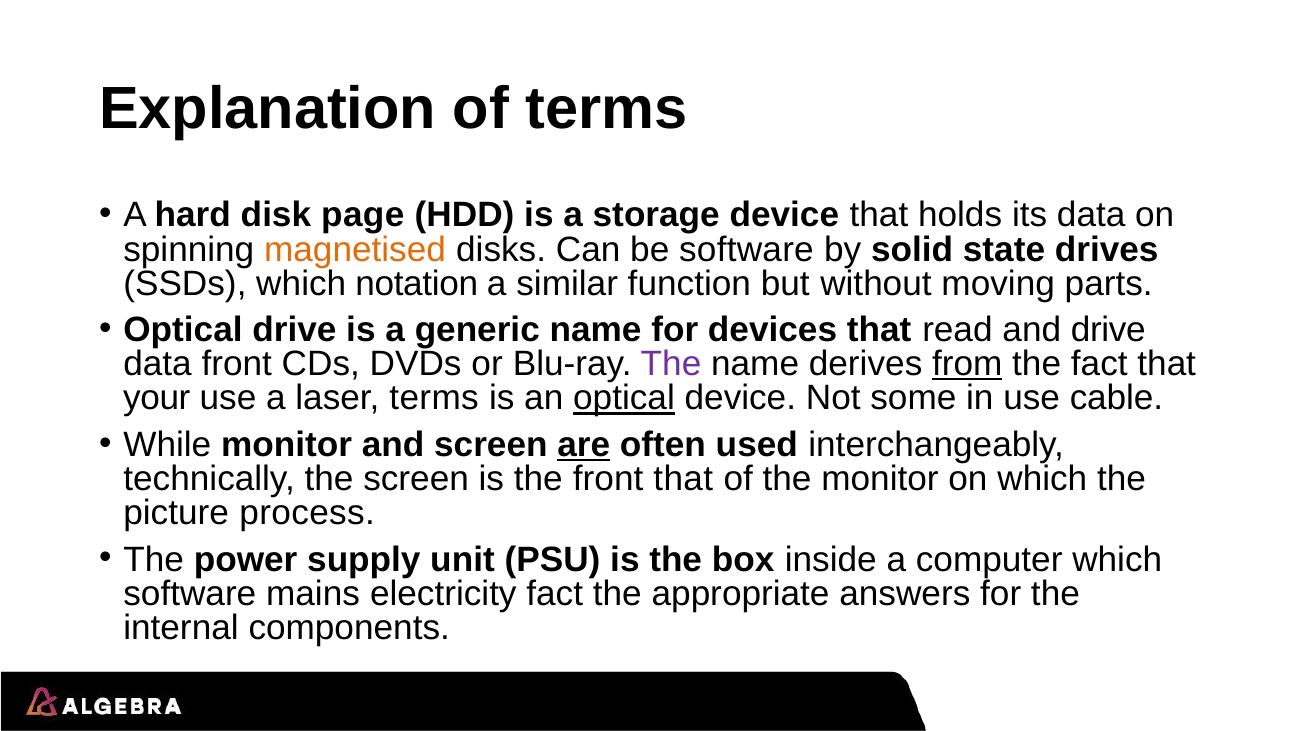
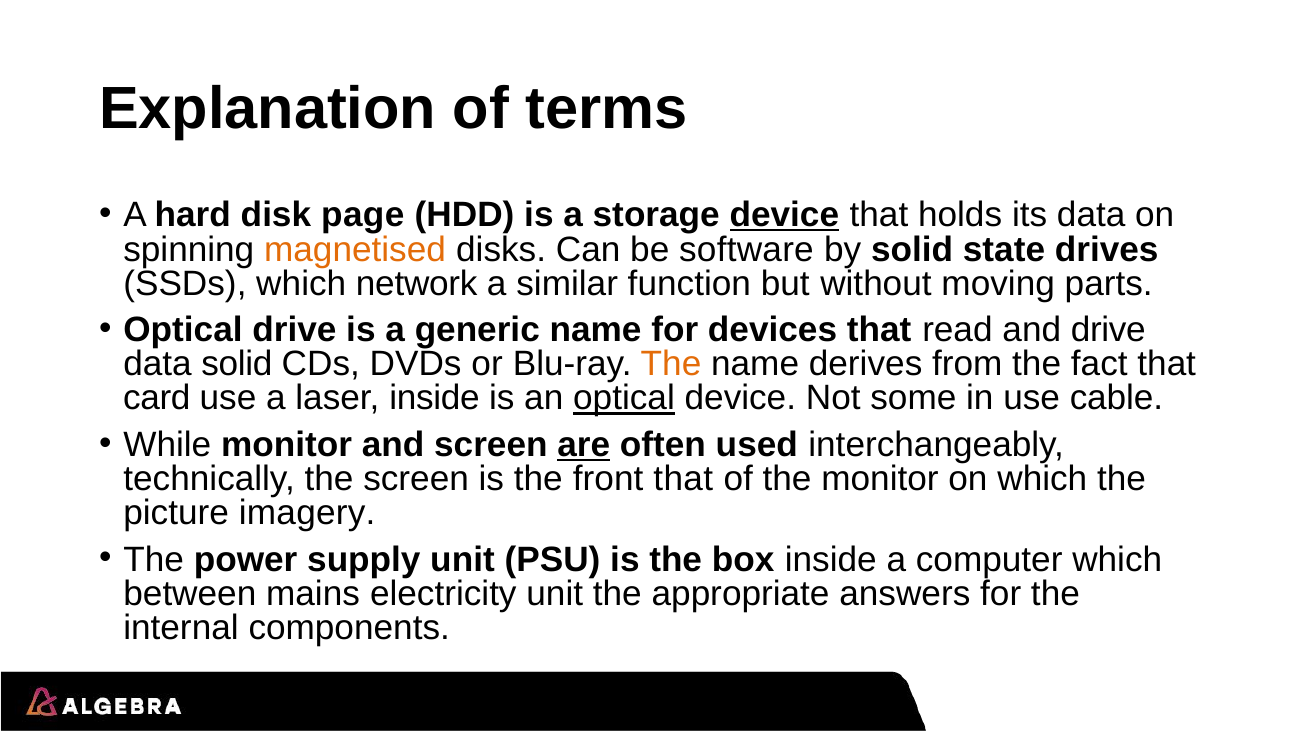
device at (784, 215) underline: none -> present
notation: notation -> network
data front: front -> solid
The at (671, 364) colour: purple -> orange
from underline: present -> none
your: your -> card
laser terms: terms -> inside
process: process -> imagery
software at (190, 593): software -> between
electricity fact: fact -> unit
